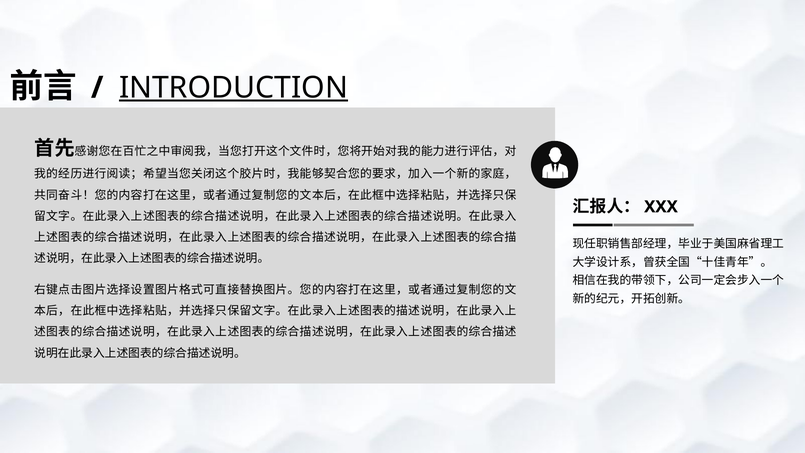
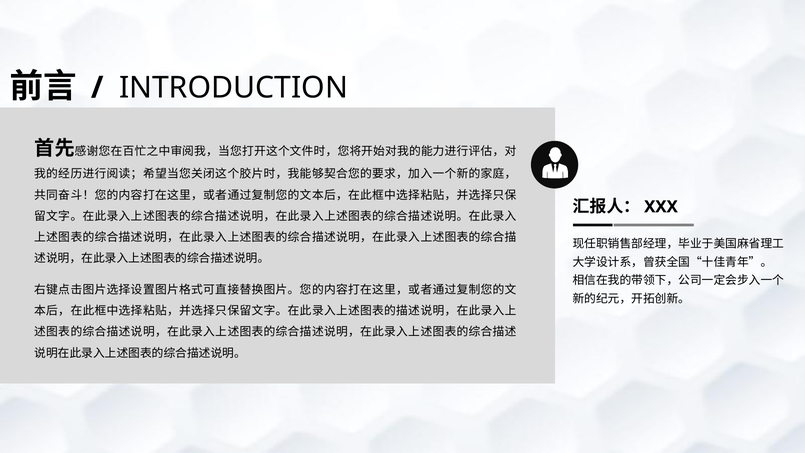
INTRODUCTION underline: present -> none
